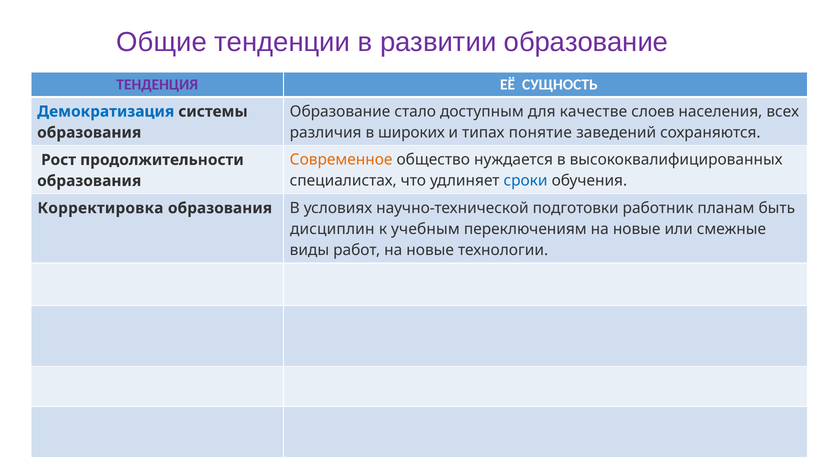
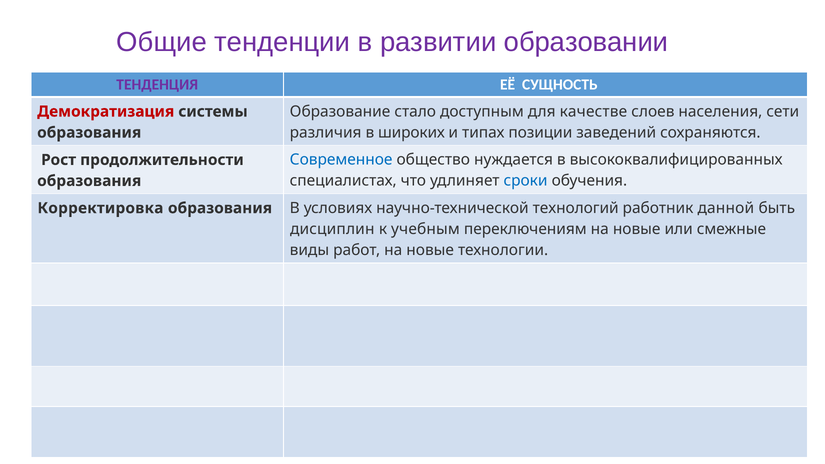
развитии образование: образование -> образовании
всех: всех -> сети
Демократизация colour: blue -> red
понятие: понятие -> позиции
Современное colour: orange -> blue
подготовки: подготовки -> технологий
планам: планам -> данной
